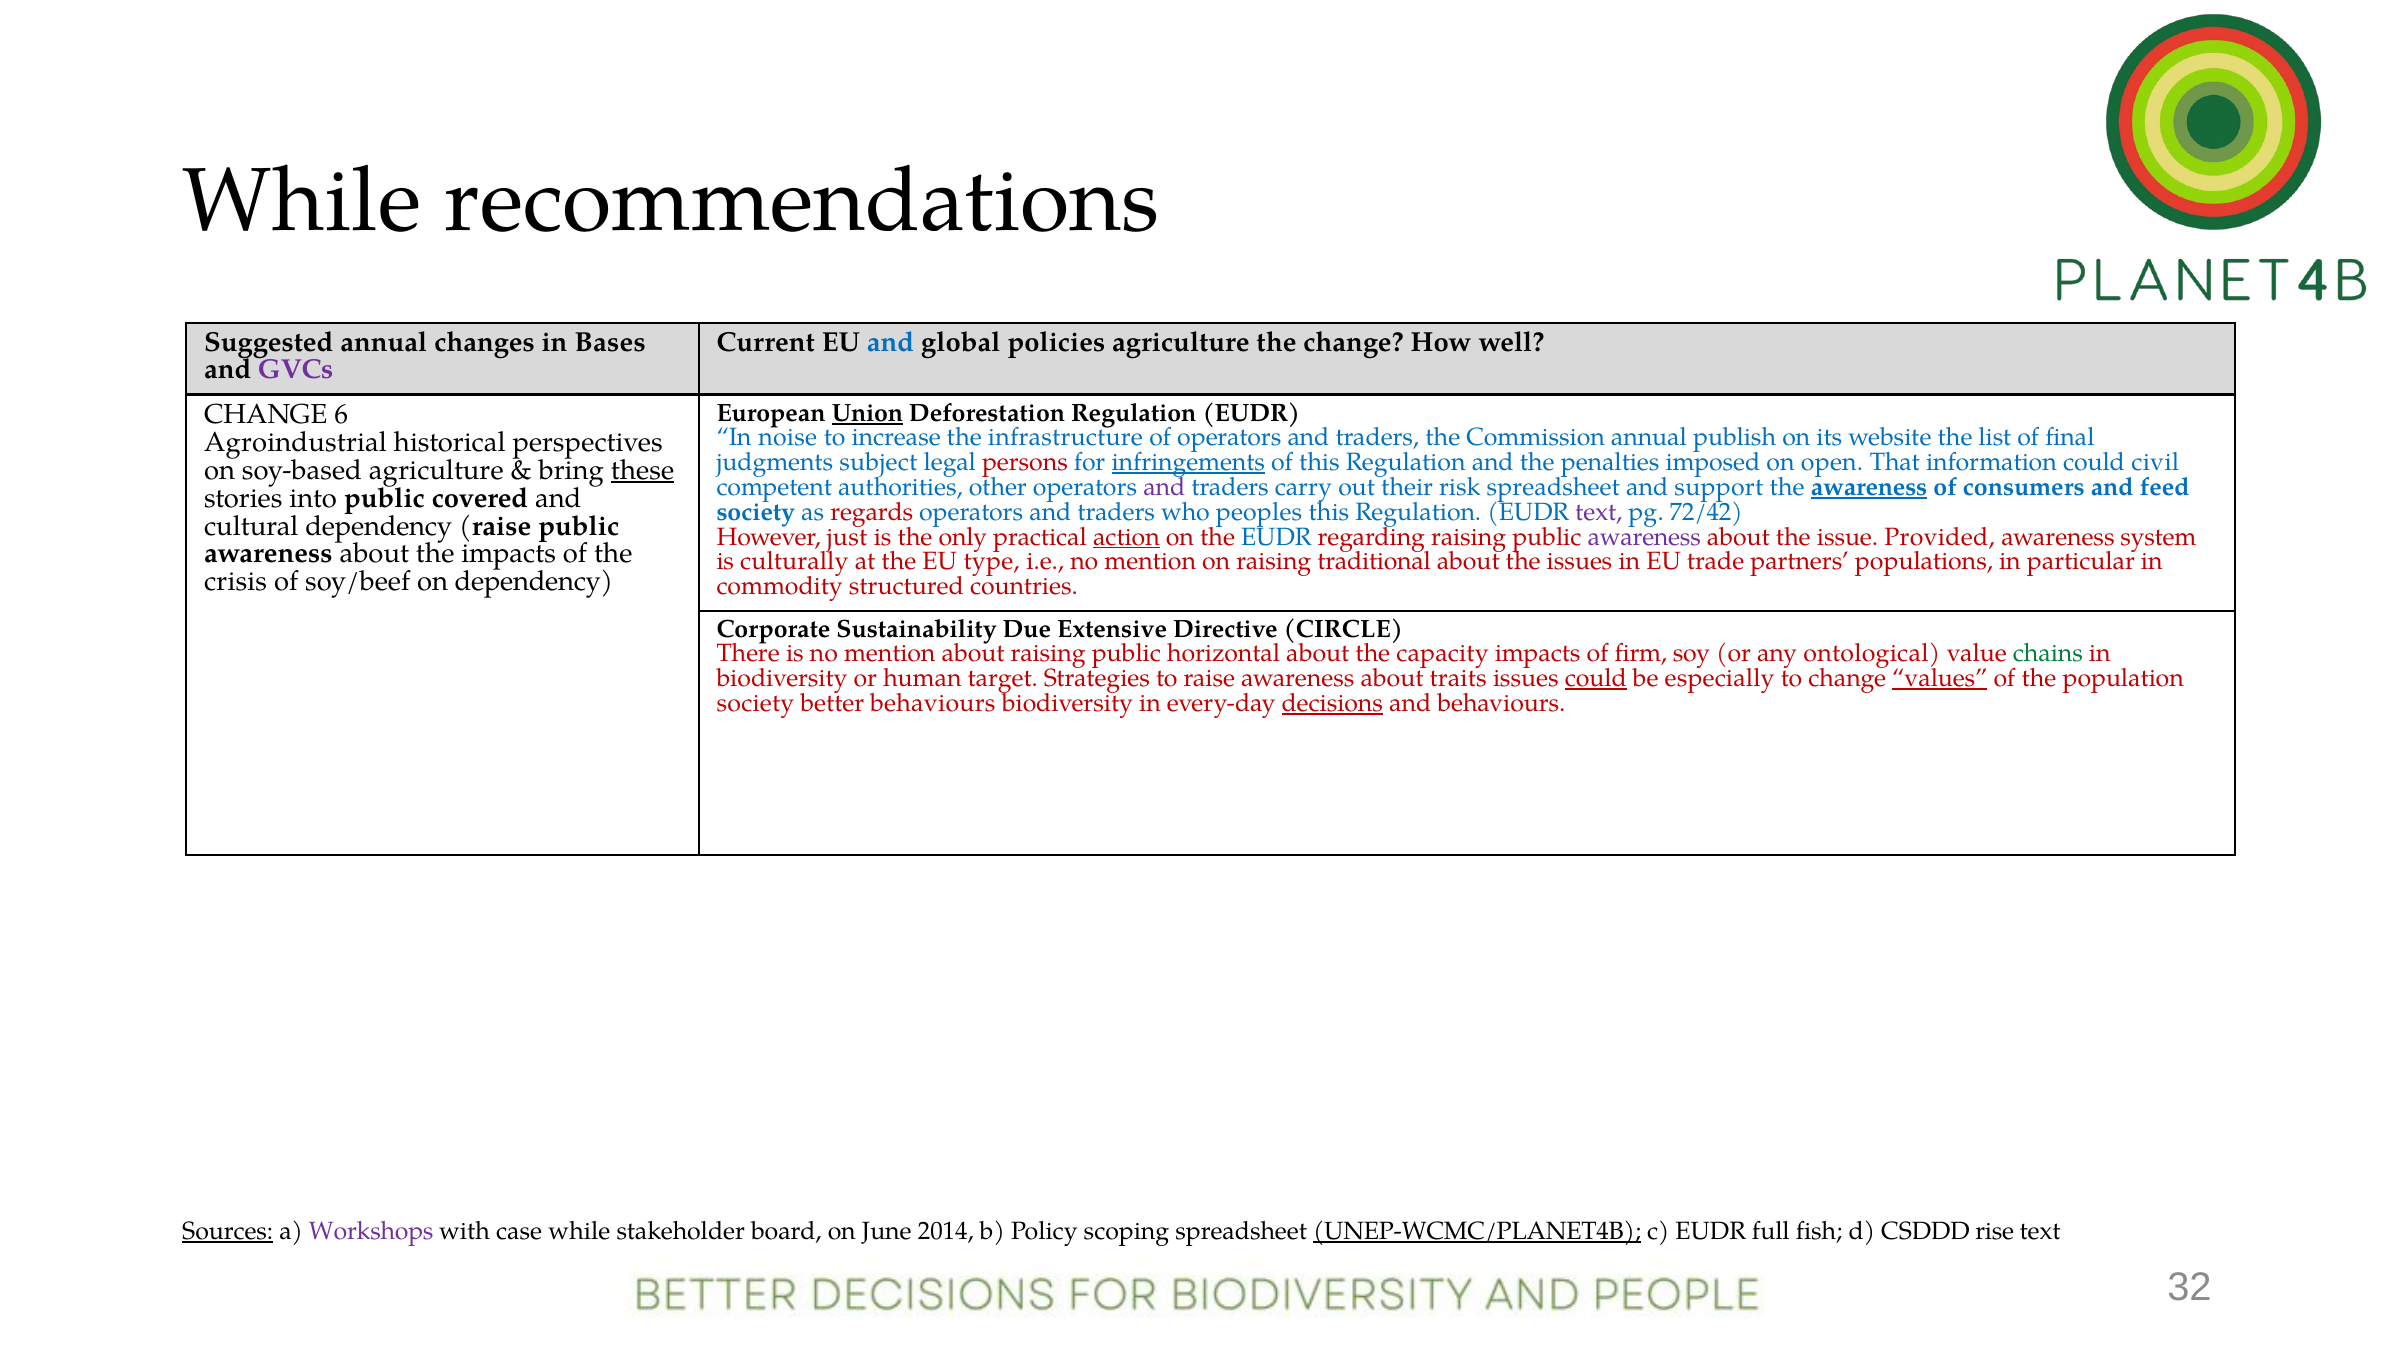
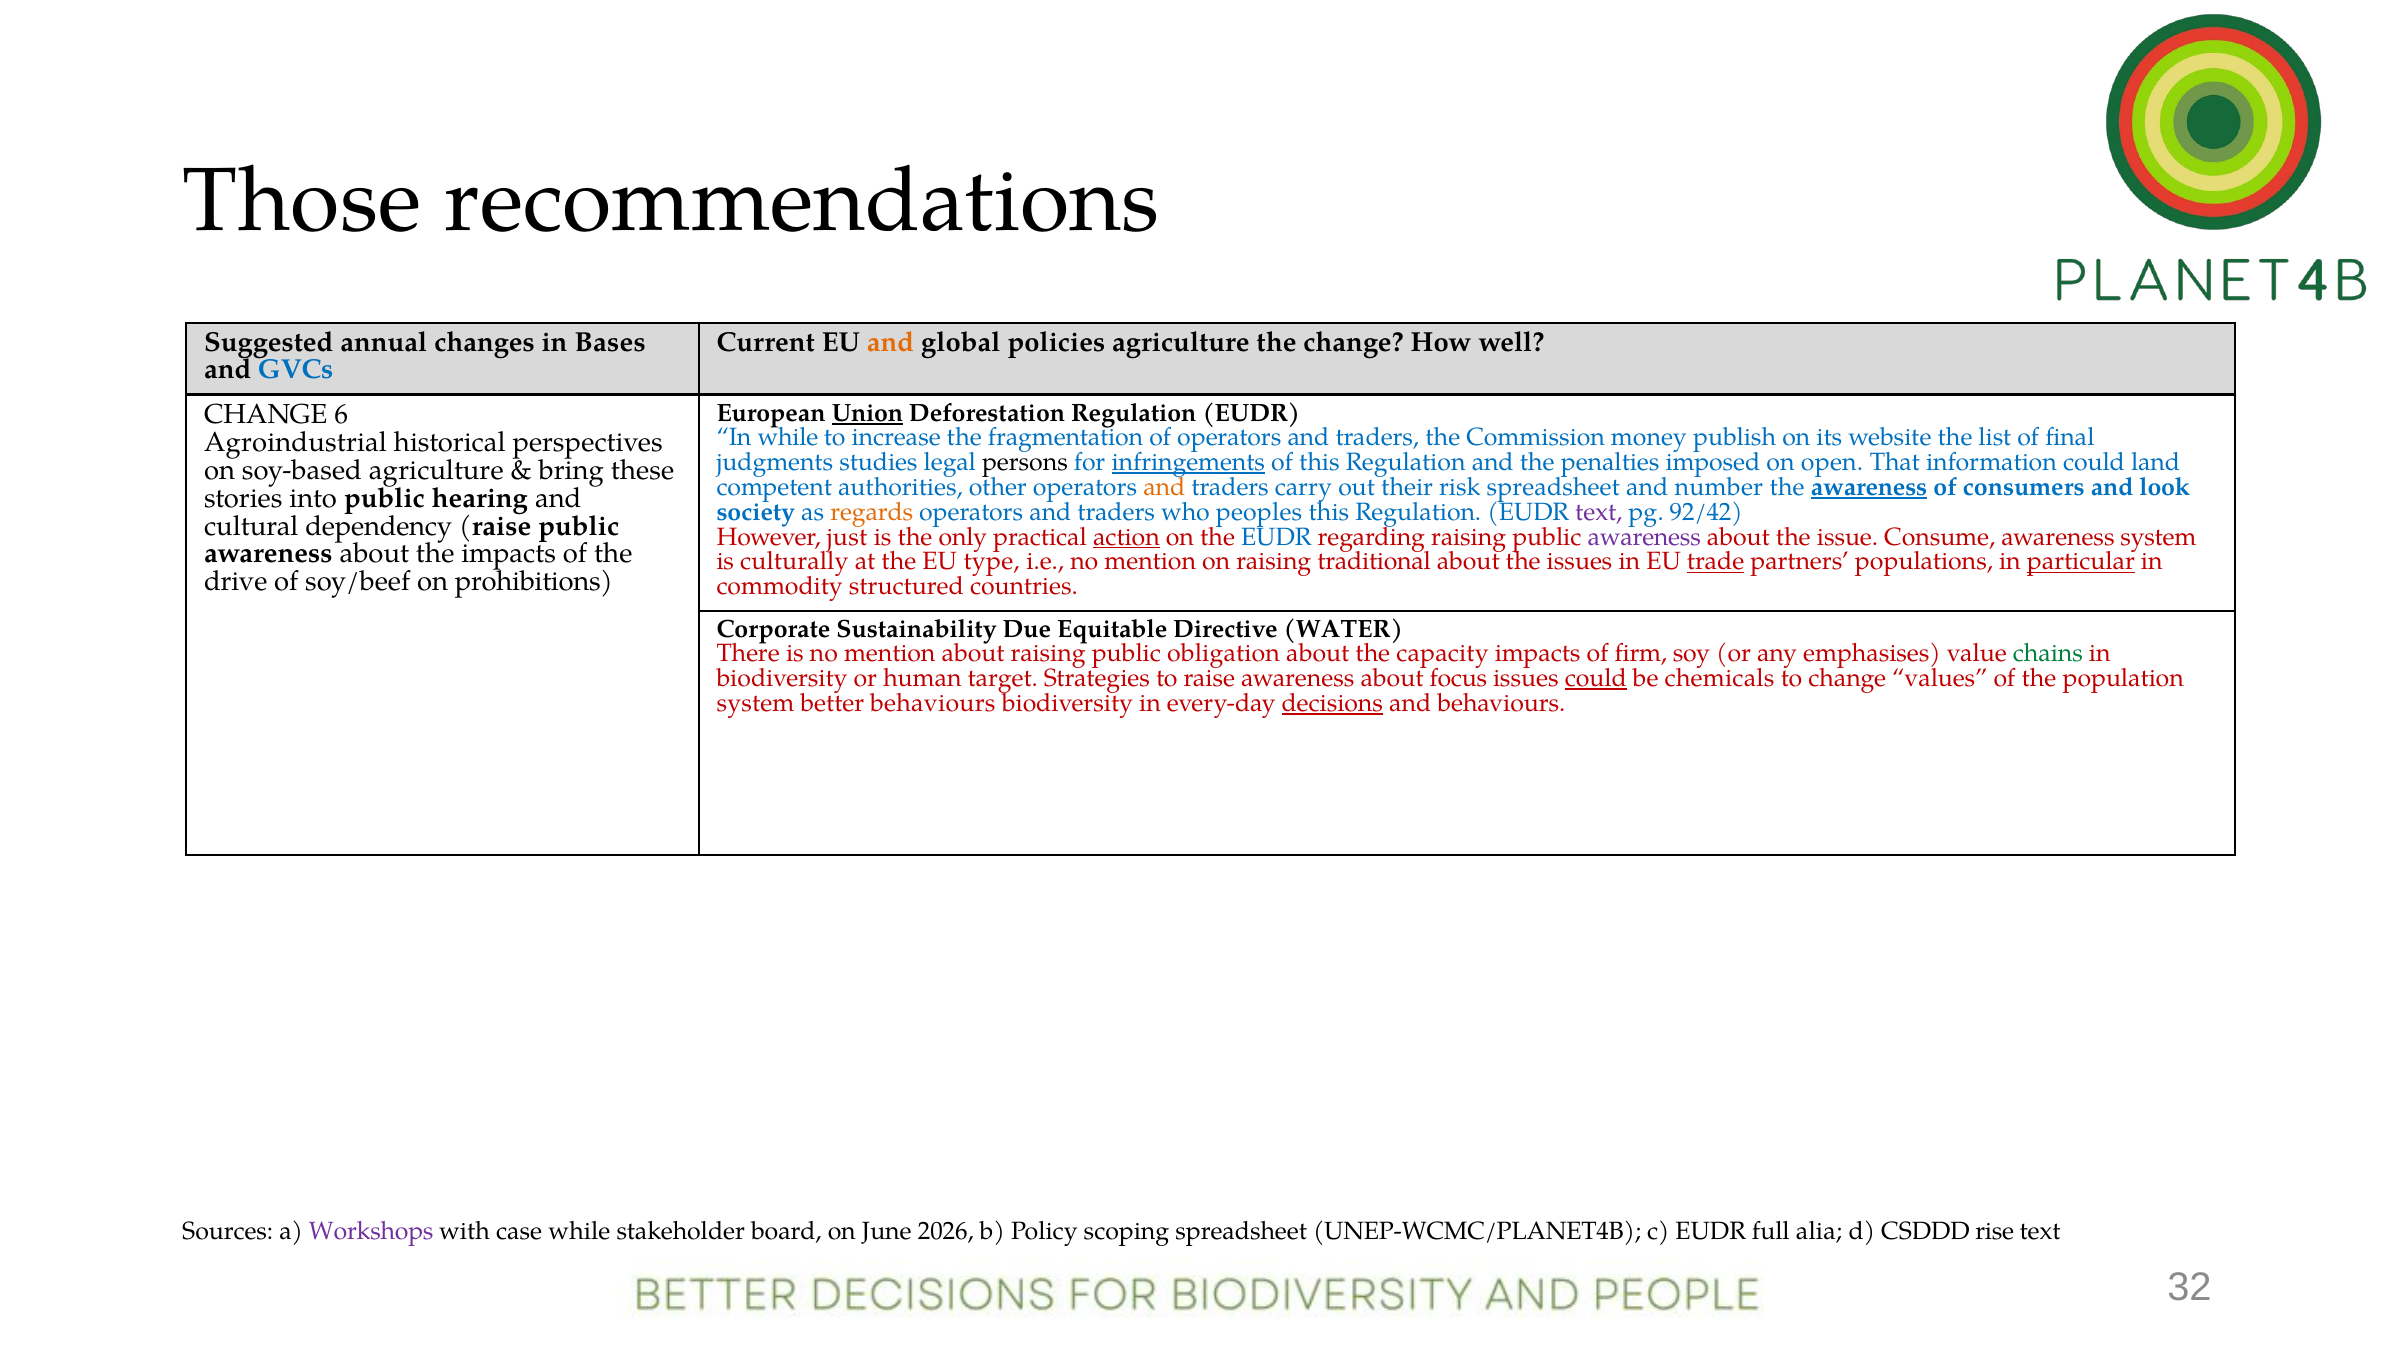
While at (302, 201): While -> Those
and at (891, 342) colour: blue -> orange
GVCs colour: purple -> blue
In noise: noise -> while
infrastructure: infrastructure -> fragmentation
Commission annual: annual -> money
subject: subject -> studies
persons colour: red -> black
civil: civil -> land
these underline: present -> none
and at (1164, 487) colour: purple -> orange
support: support -> number
feed: feed -> look
covered: covered -> hearing
regards colour: red -> orange
72/42: 72/42 -> 92/42
Provided: Provided -> Consume
trade underline: none -> present
particular underline: none -> present
crisis: crisis -> drive
on dependency: dependency -> prohibitions
Extensive: Extensive -> Equitable
CIRCLE: CIRCLE -> WATER
horizontal: horizontal -> obligation
ontological: ontological -> emphasises
traits: traits -> focus
especially: especially -> chemicals
values underline: present -> none
society at (755, 703): society -> system
Sources underline: present -> none
2014: 2014 -> 2026
UNEP-WCMC/PLANET4B underline: present -> none
fish: fish -> alia
